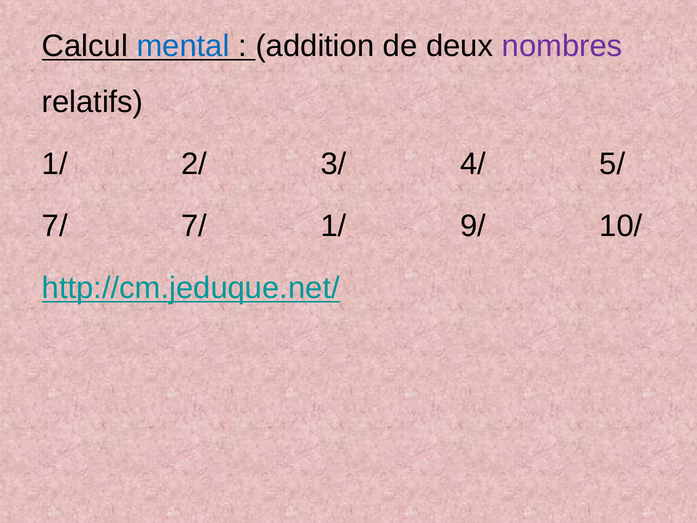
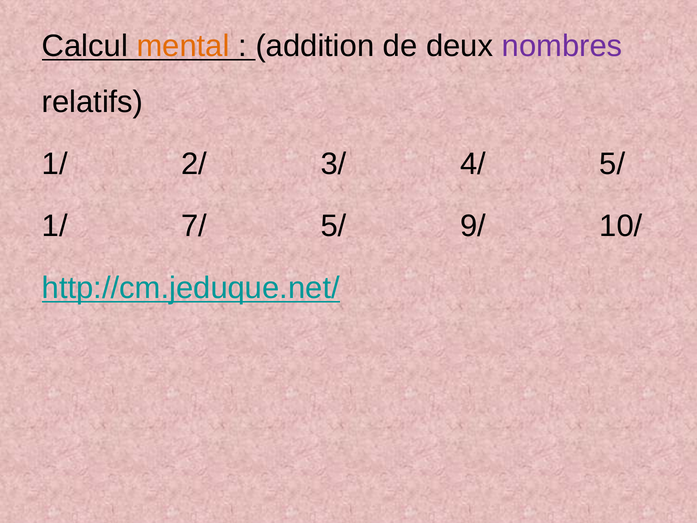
mental colour: blue -> orange
7/ at (55, 226): 7/ -> 1/
7/ 1/: 1/ -> 5/
